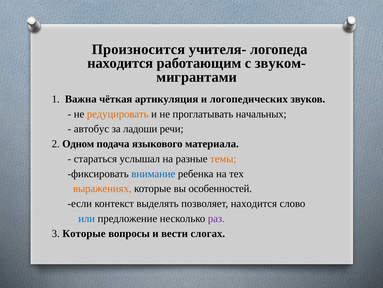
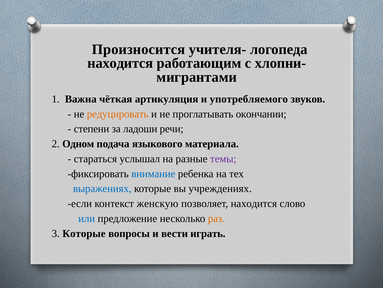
звуком-: звуком- -> хлопни-
логопедических: логопедических -> употребляемого
начальных: начальных -> окончании
автобус: автобус -> степени
темы colour: orange -> purple
выражениях colour: orange -> blue
особенностей: особенностей -> учреждениях
выделять: выделять -> женскую
раз colour: purple -> orange
слогах: слогах -> играть
